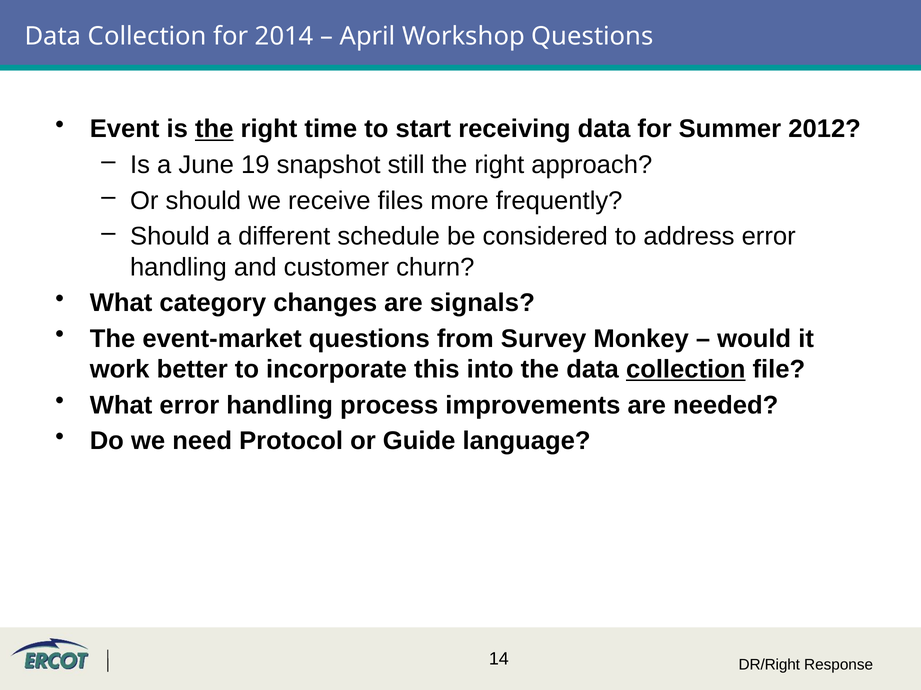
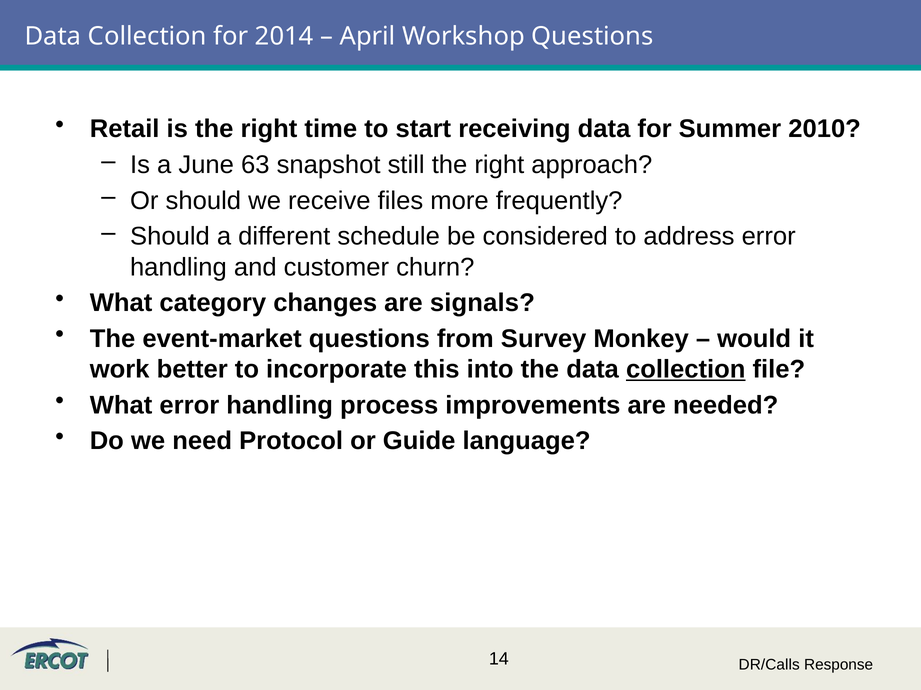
Event: Event -> Retail
the at (214, 129) underline: present -> none
2012: 2012 -> 2010
19: 19 -> 63
DR/Right: DR/Right -> DR/Calls
